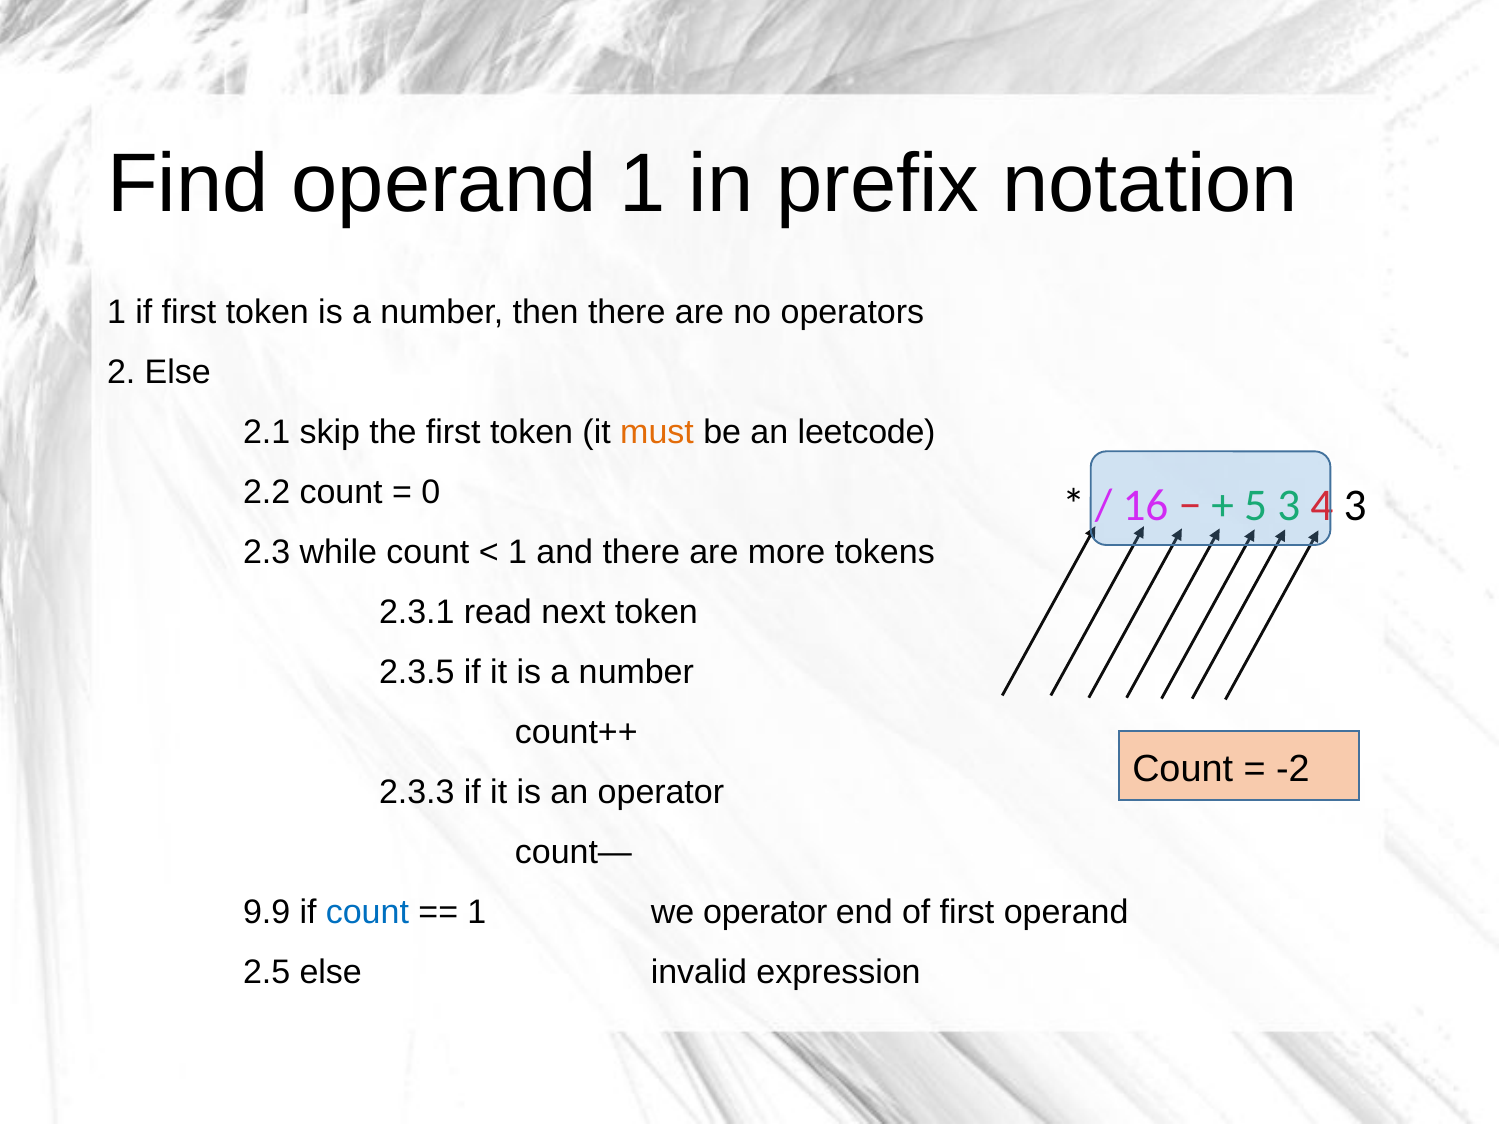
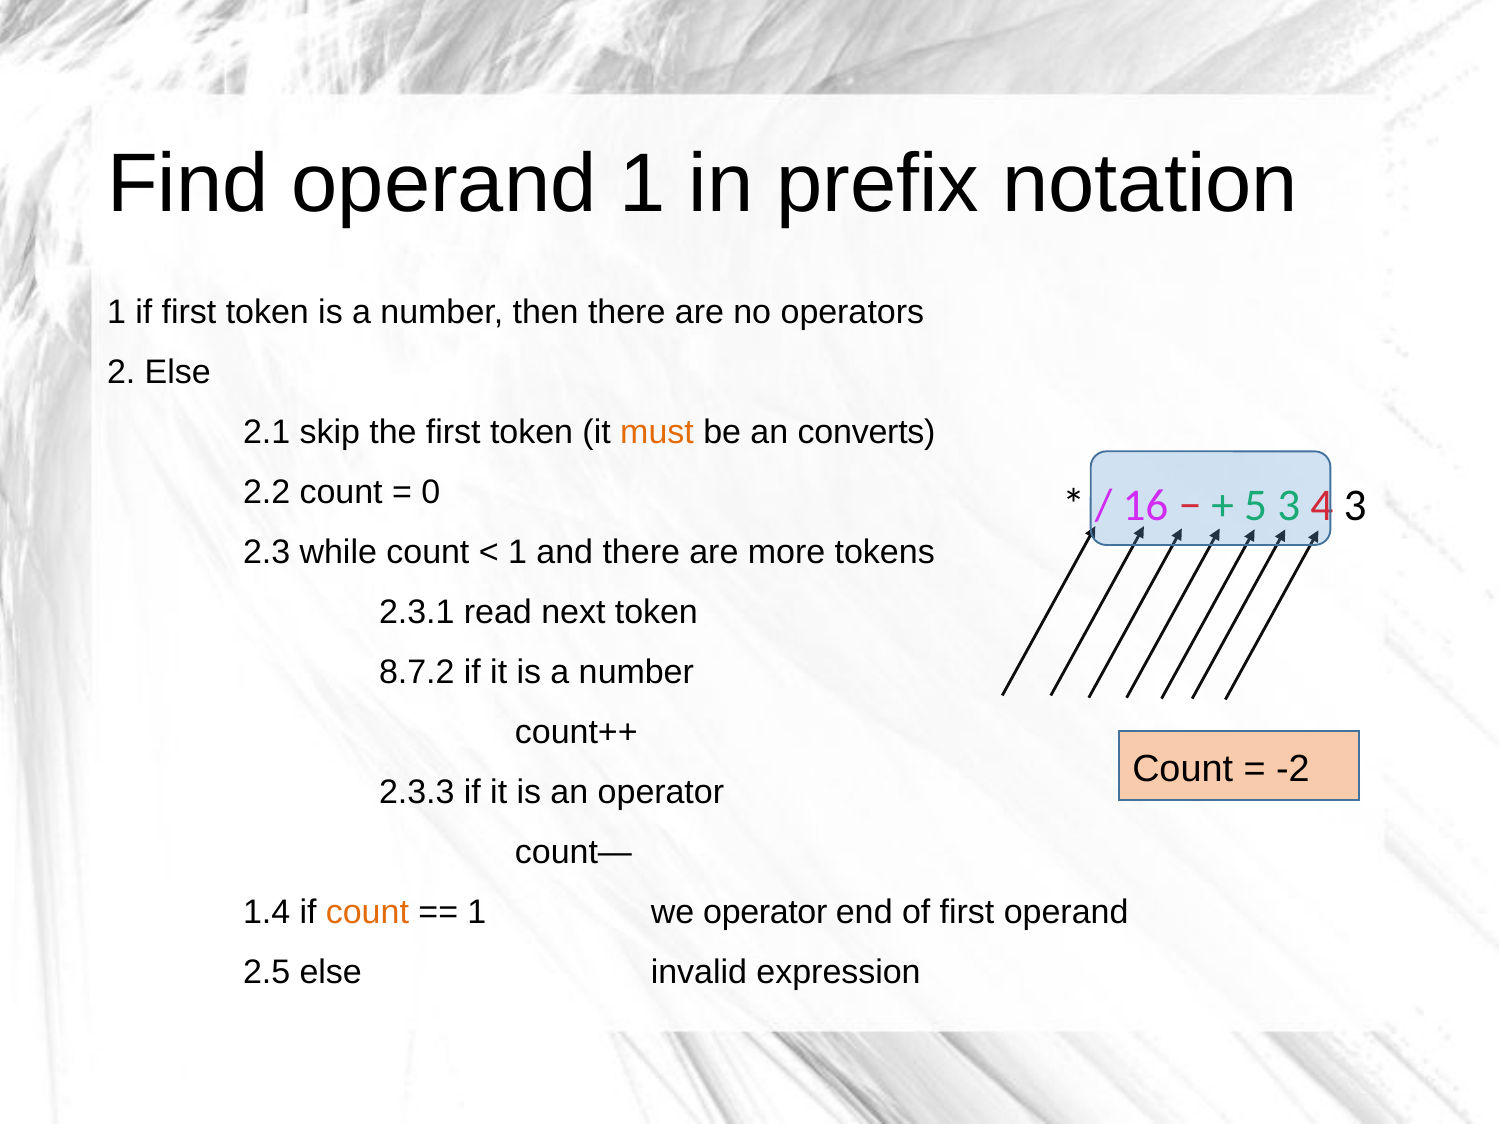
leetcode: leetcode -> converts
2.3.5: 2.3.5 -> 8.7.2
9.9: 9.9 -> 1.4
count at (367, 912) colour: blue -> orange
